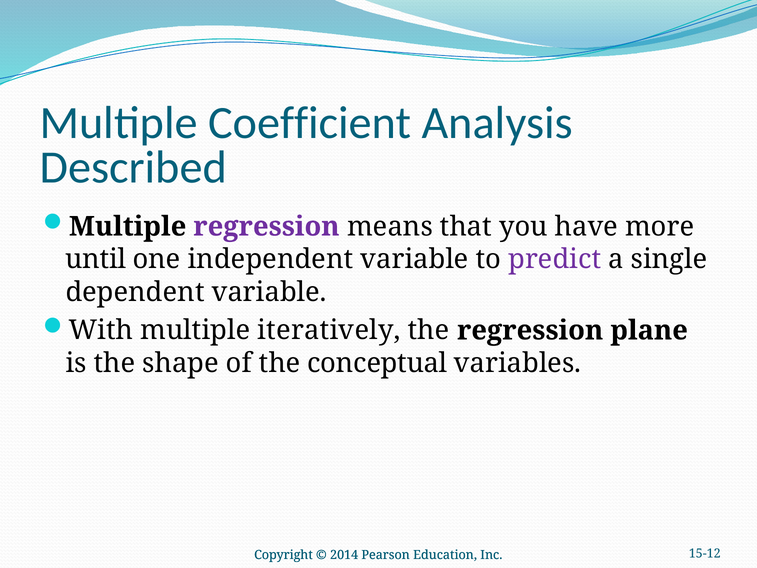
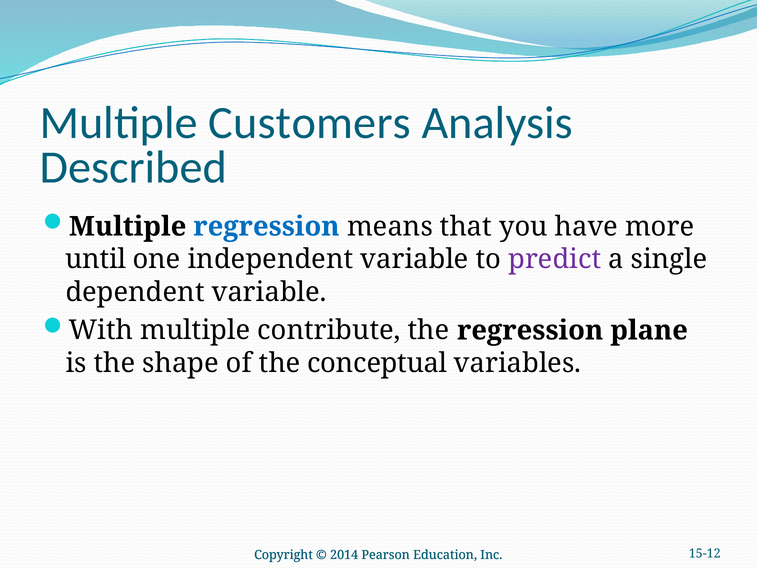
Coefficient: Coefficient -> Customers
regression at (266, 226) colour: purple -> blue
iteratively: iteratively -> contribute
